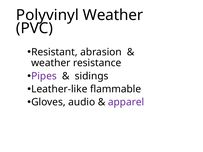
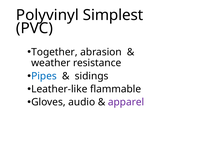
Polyvinyl Weather: Weather -> Simplest
Resistant: Resistant -> Together
Pipes colour: purple -> blue
